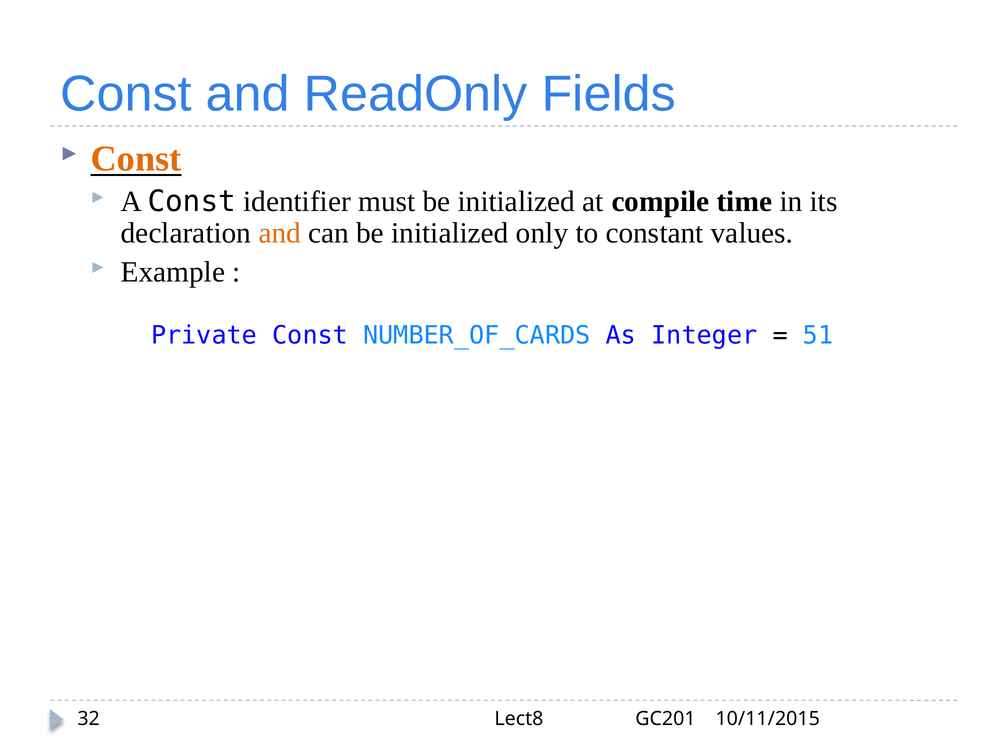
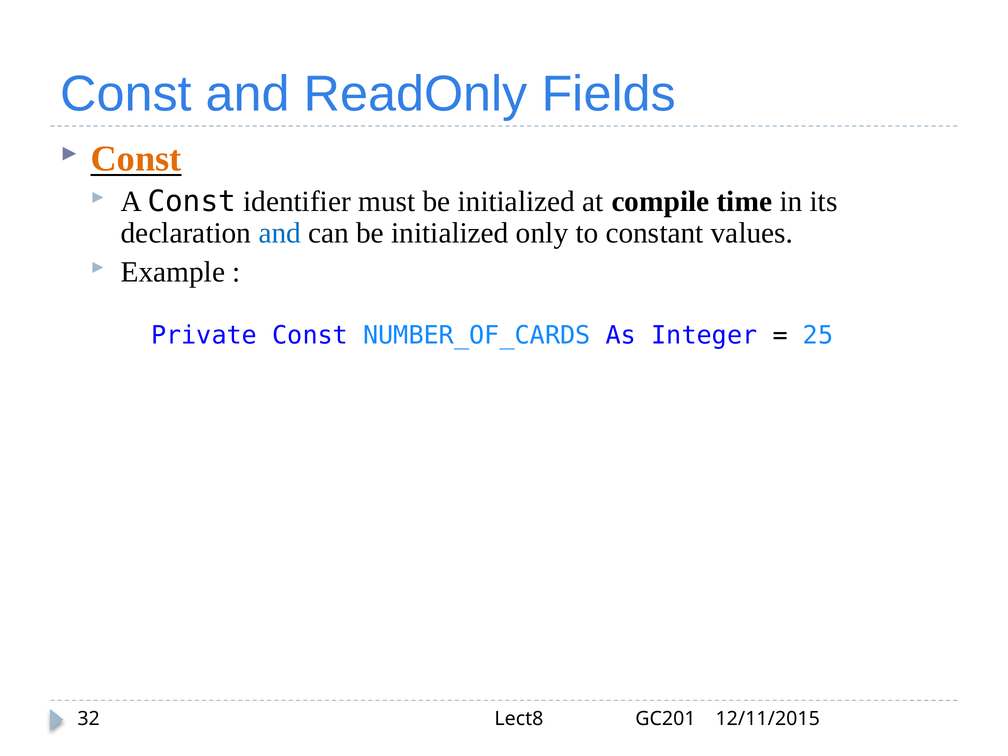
and at (280, 233) colour: orange -> blue
51: 51 -> 25
10/11/2015: 10/11/2015 -> 12/11/2015
